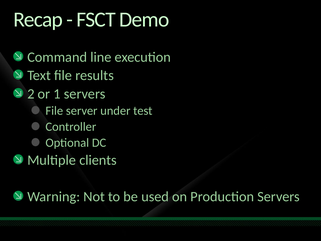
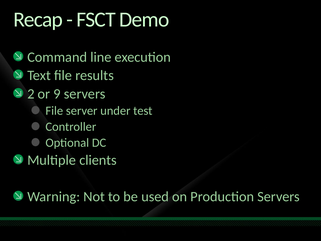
1: 1 -> 9
